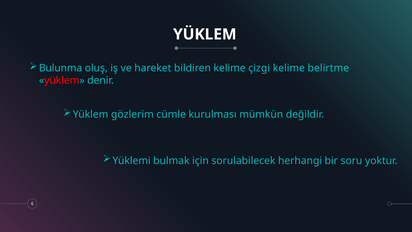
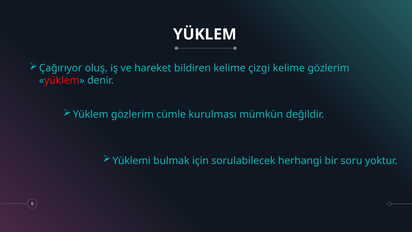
Bulunma: Bulunma -> Çağırıyor
kelime belirtme: belirtme -> gözlerim
